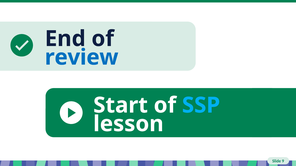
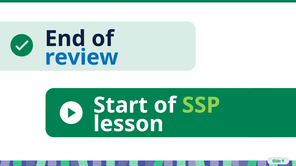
SSP colour: light blue -> light green
